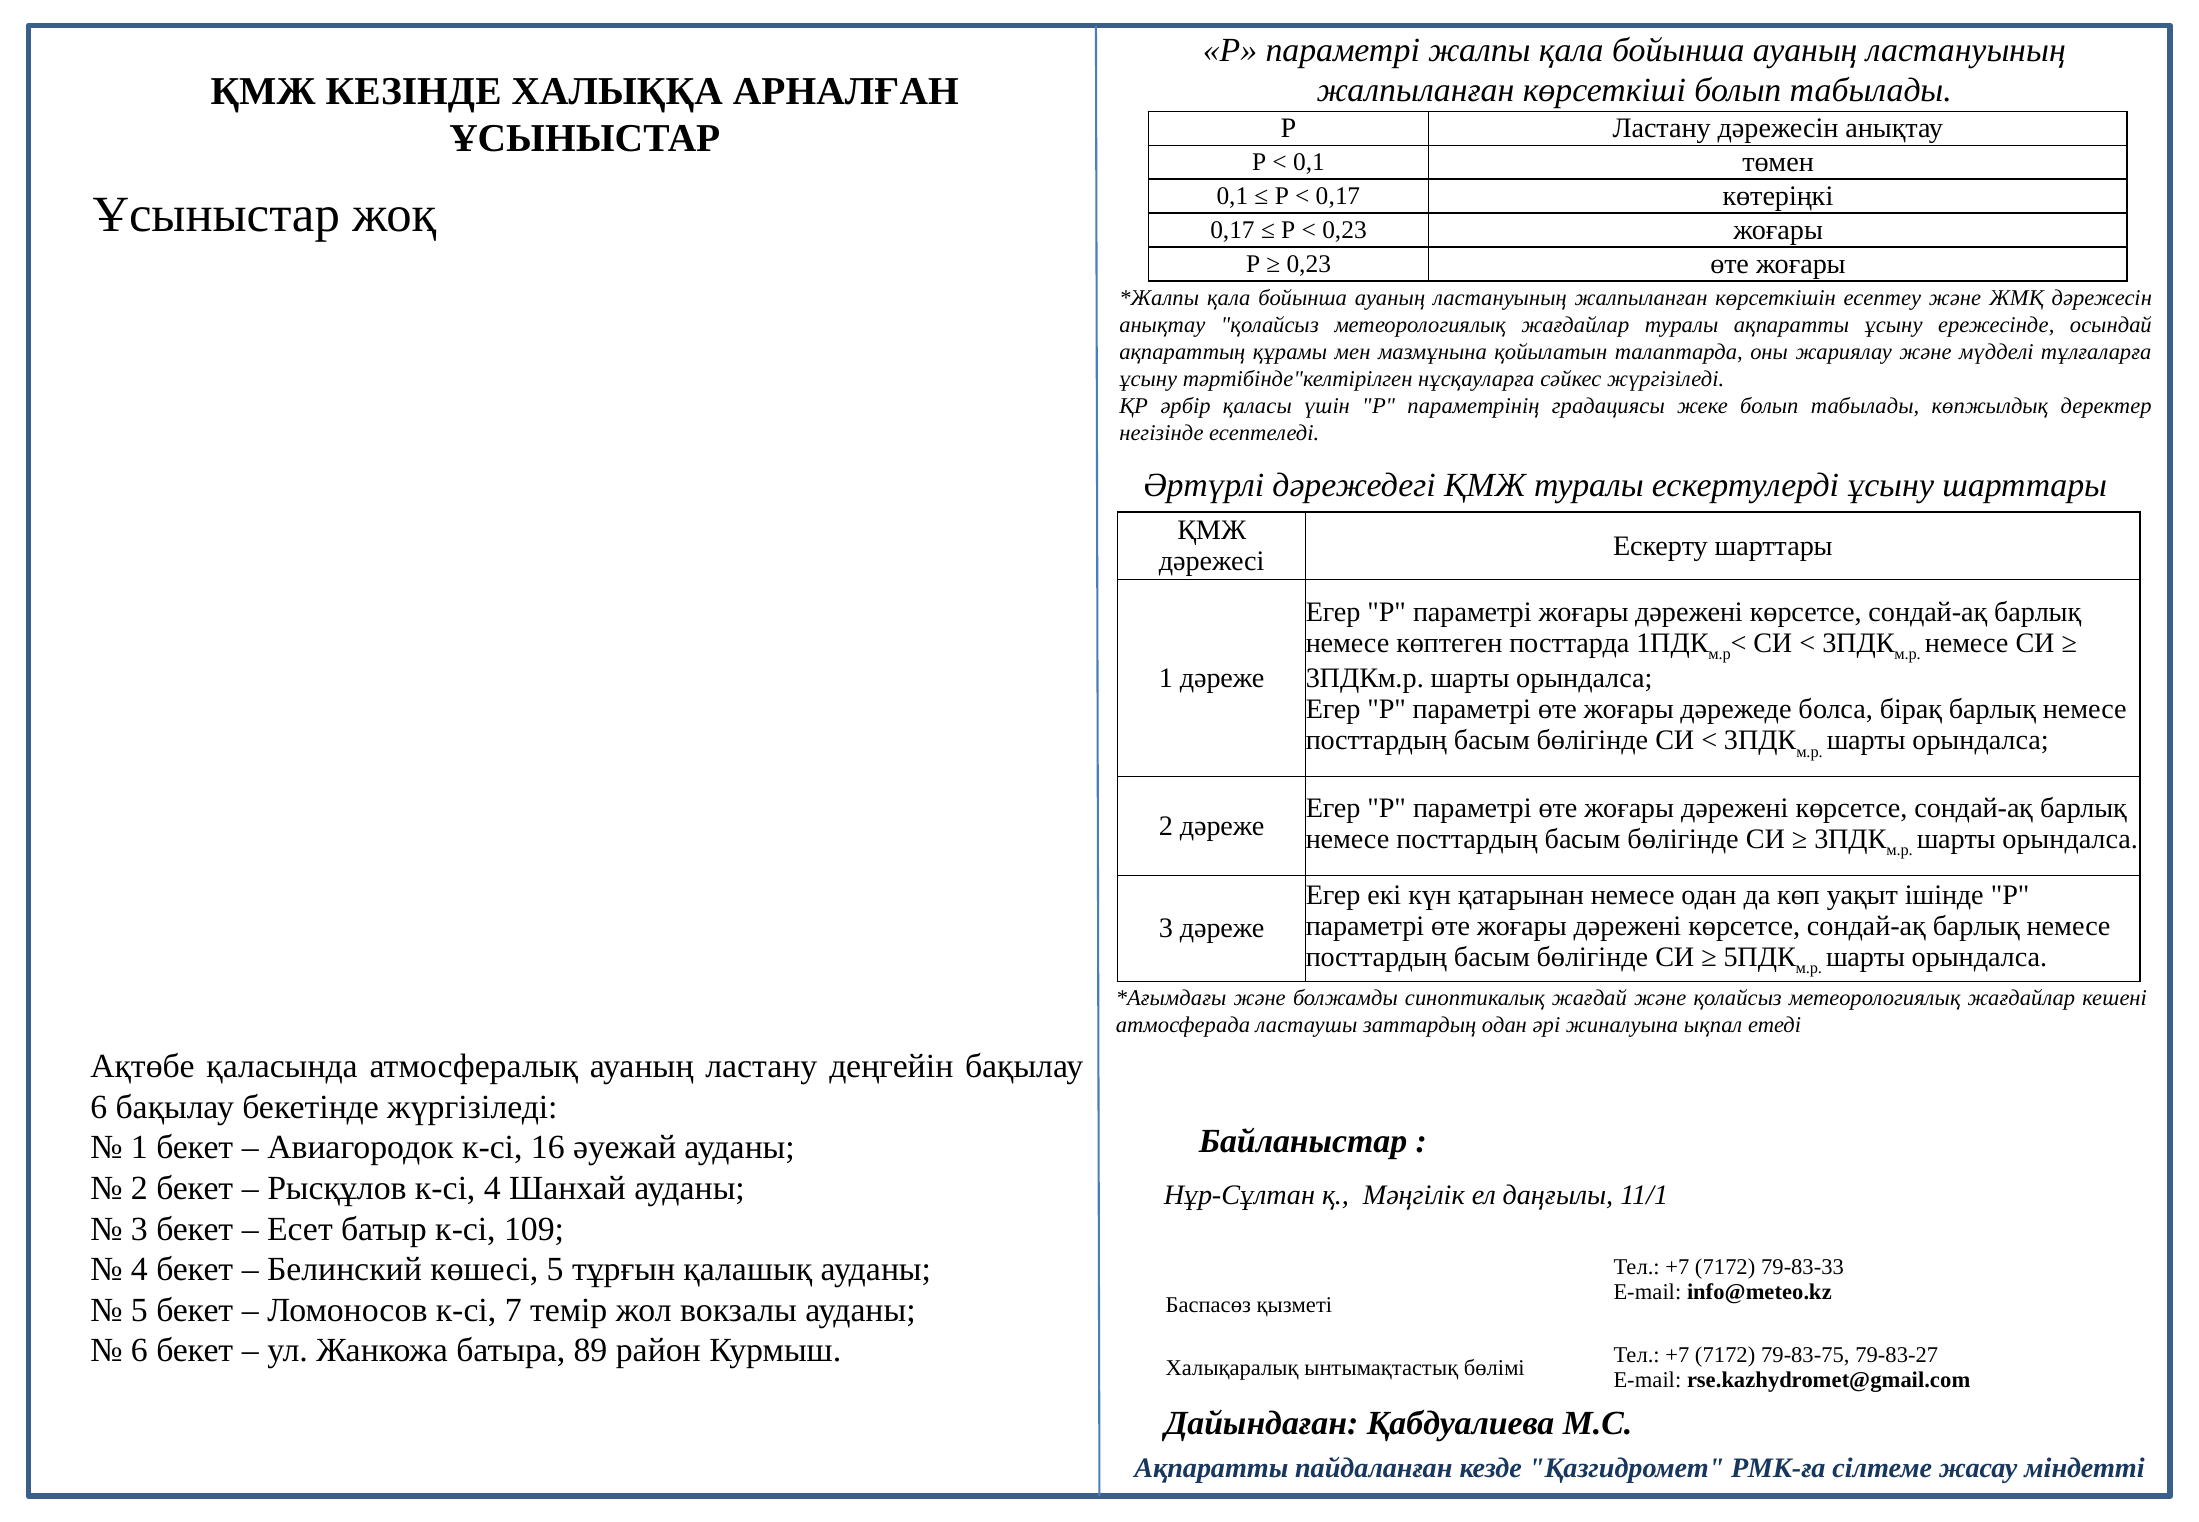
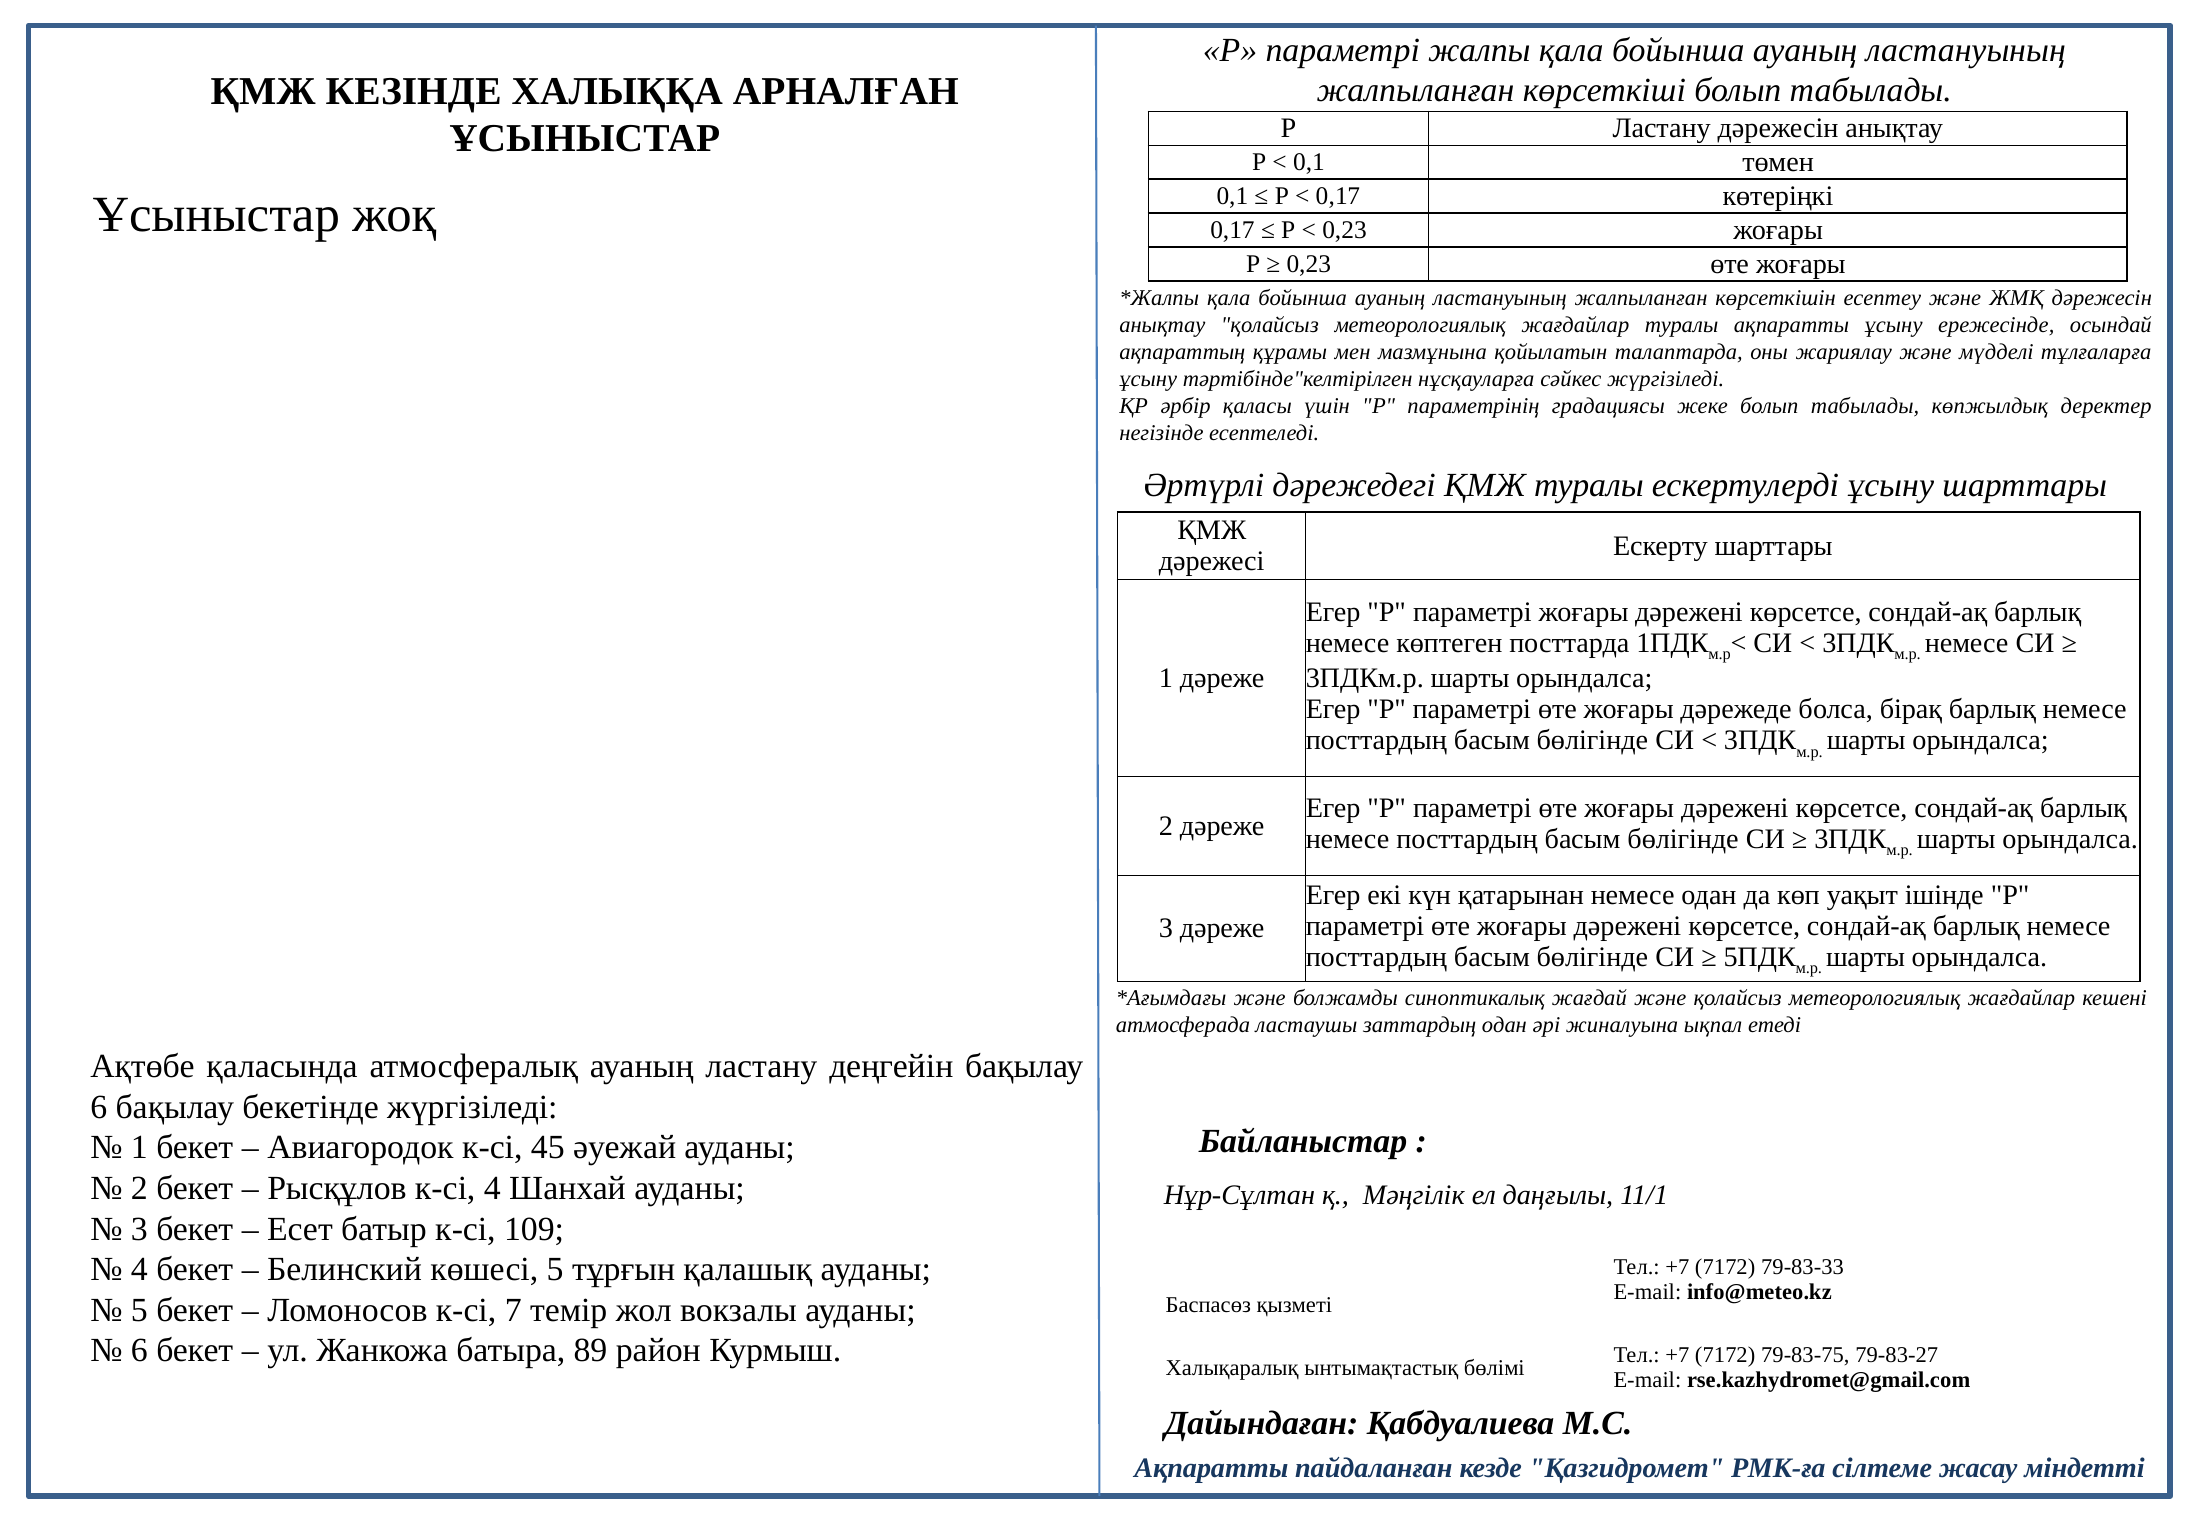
16: 16 -> 45
